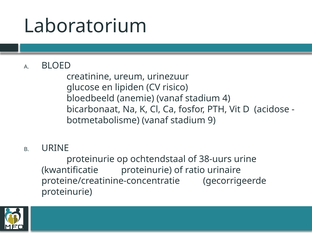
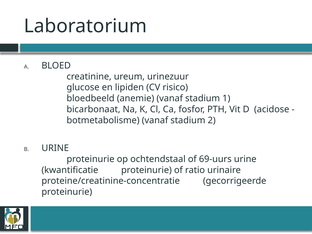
4: 4 -> 1
9: 9 -> 2
38-uurs: 38-uurs -> 69-uurs
